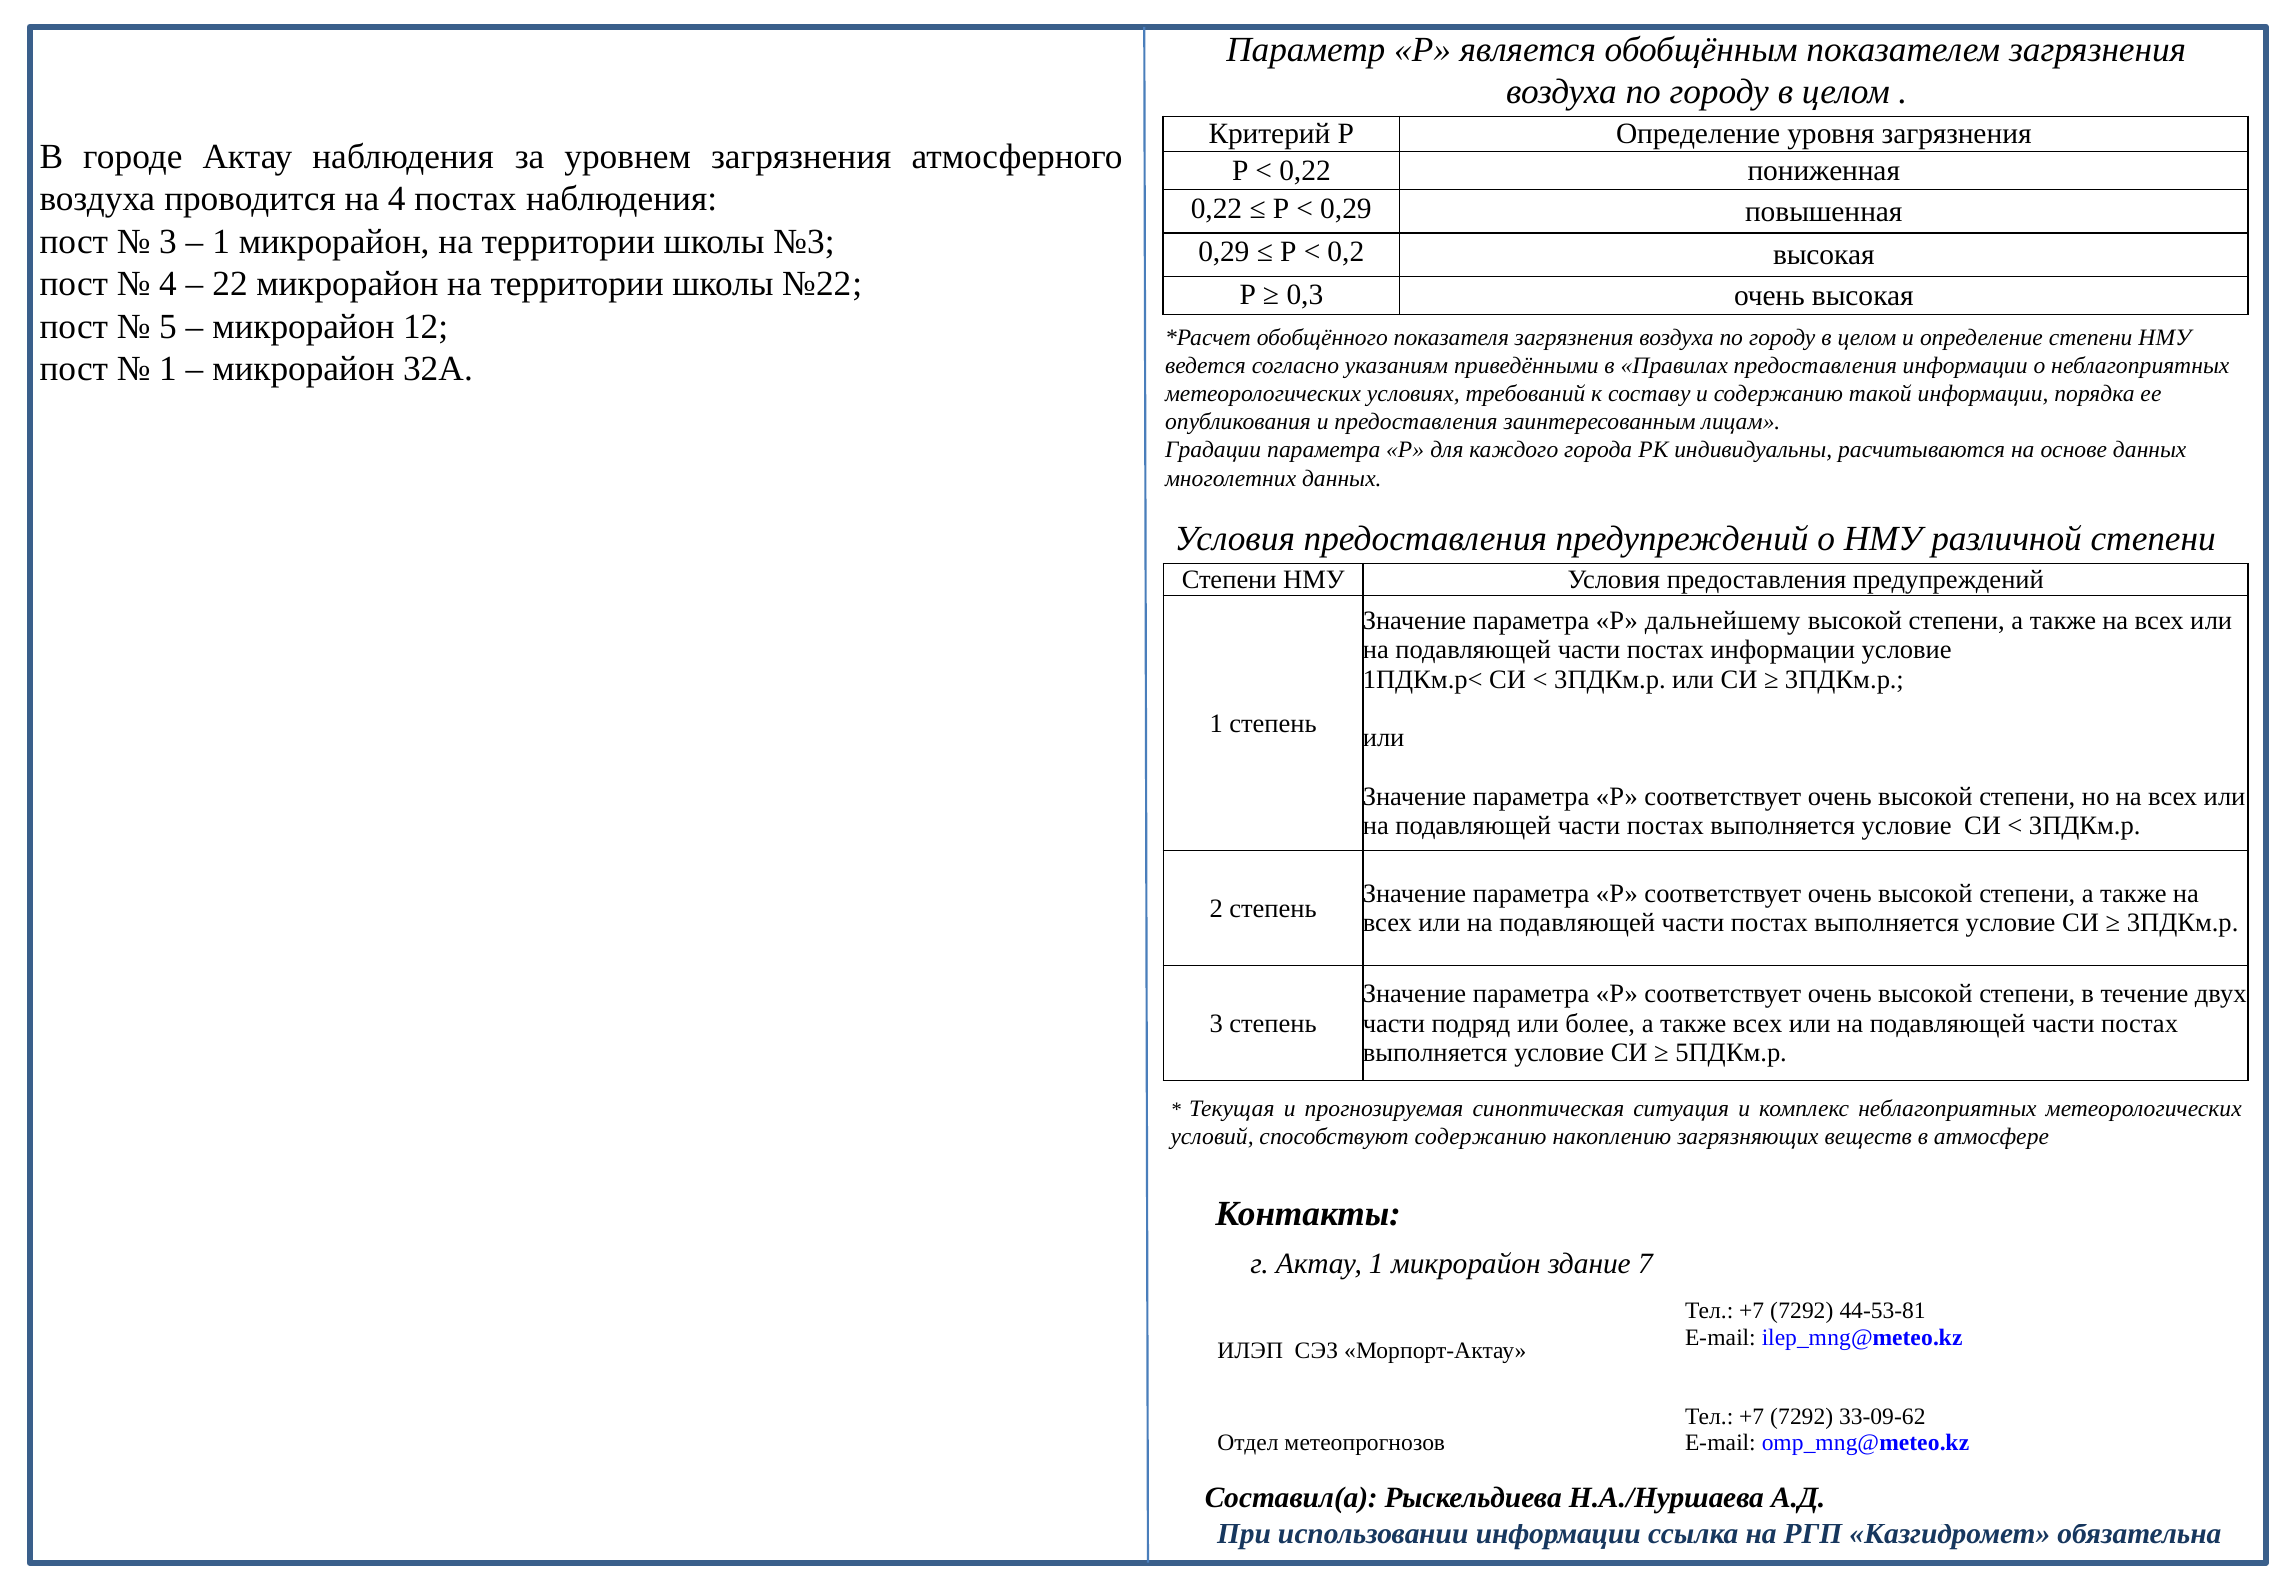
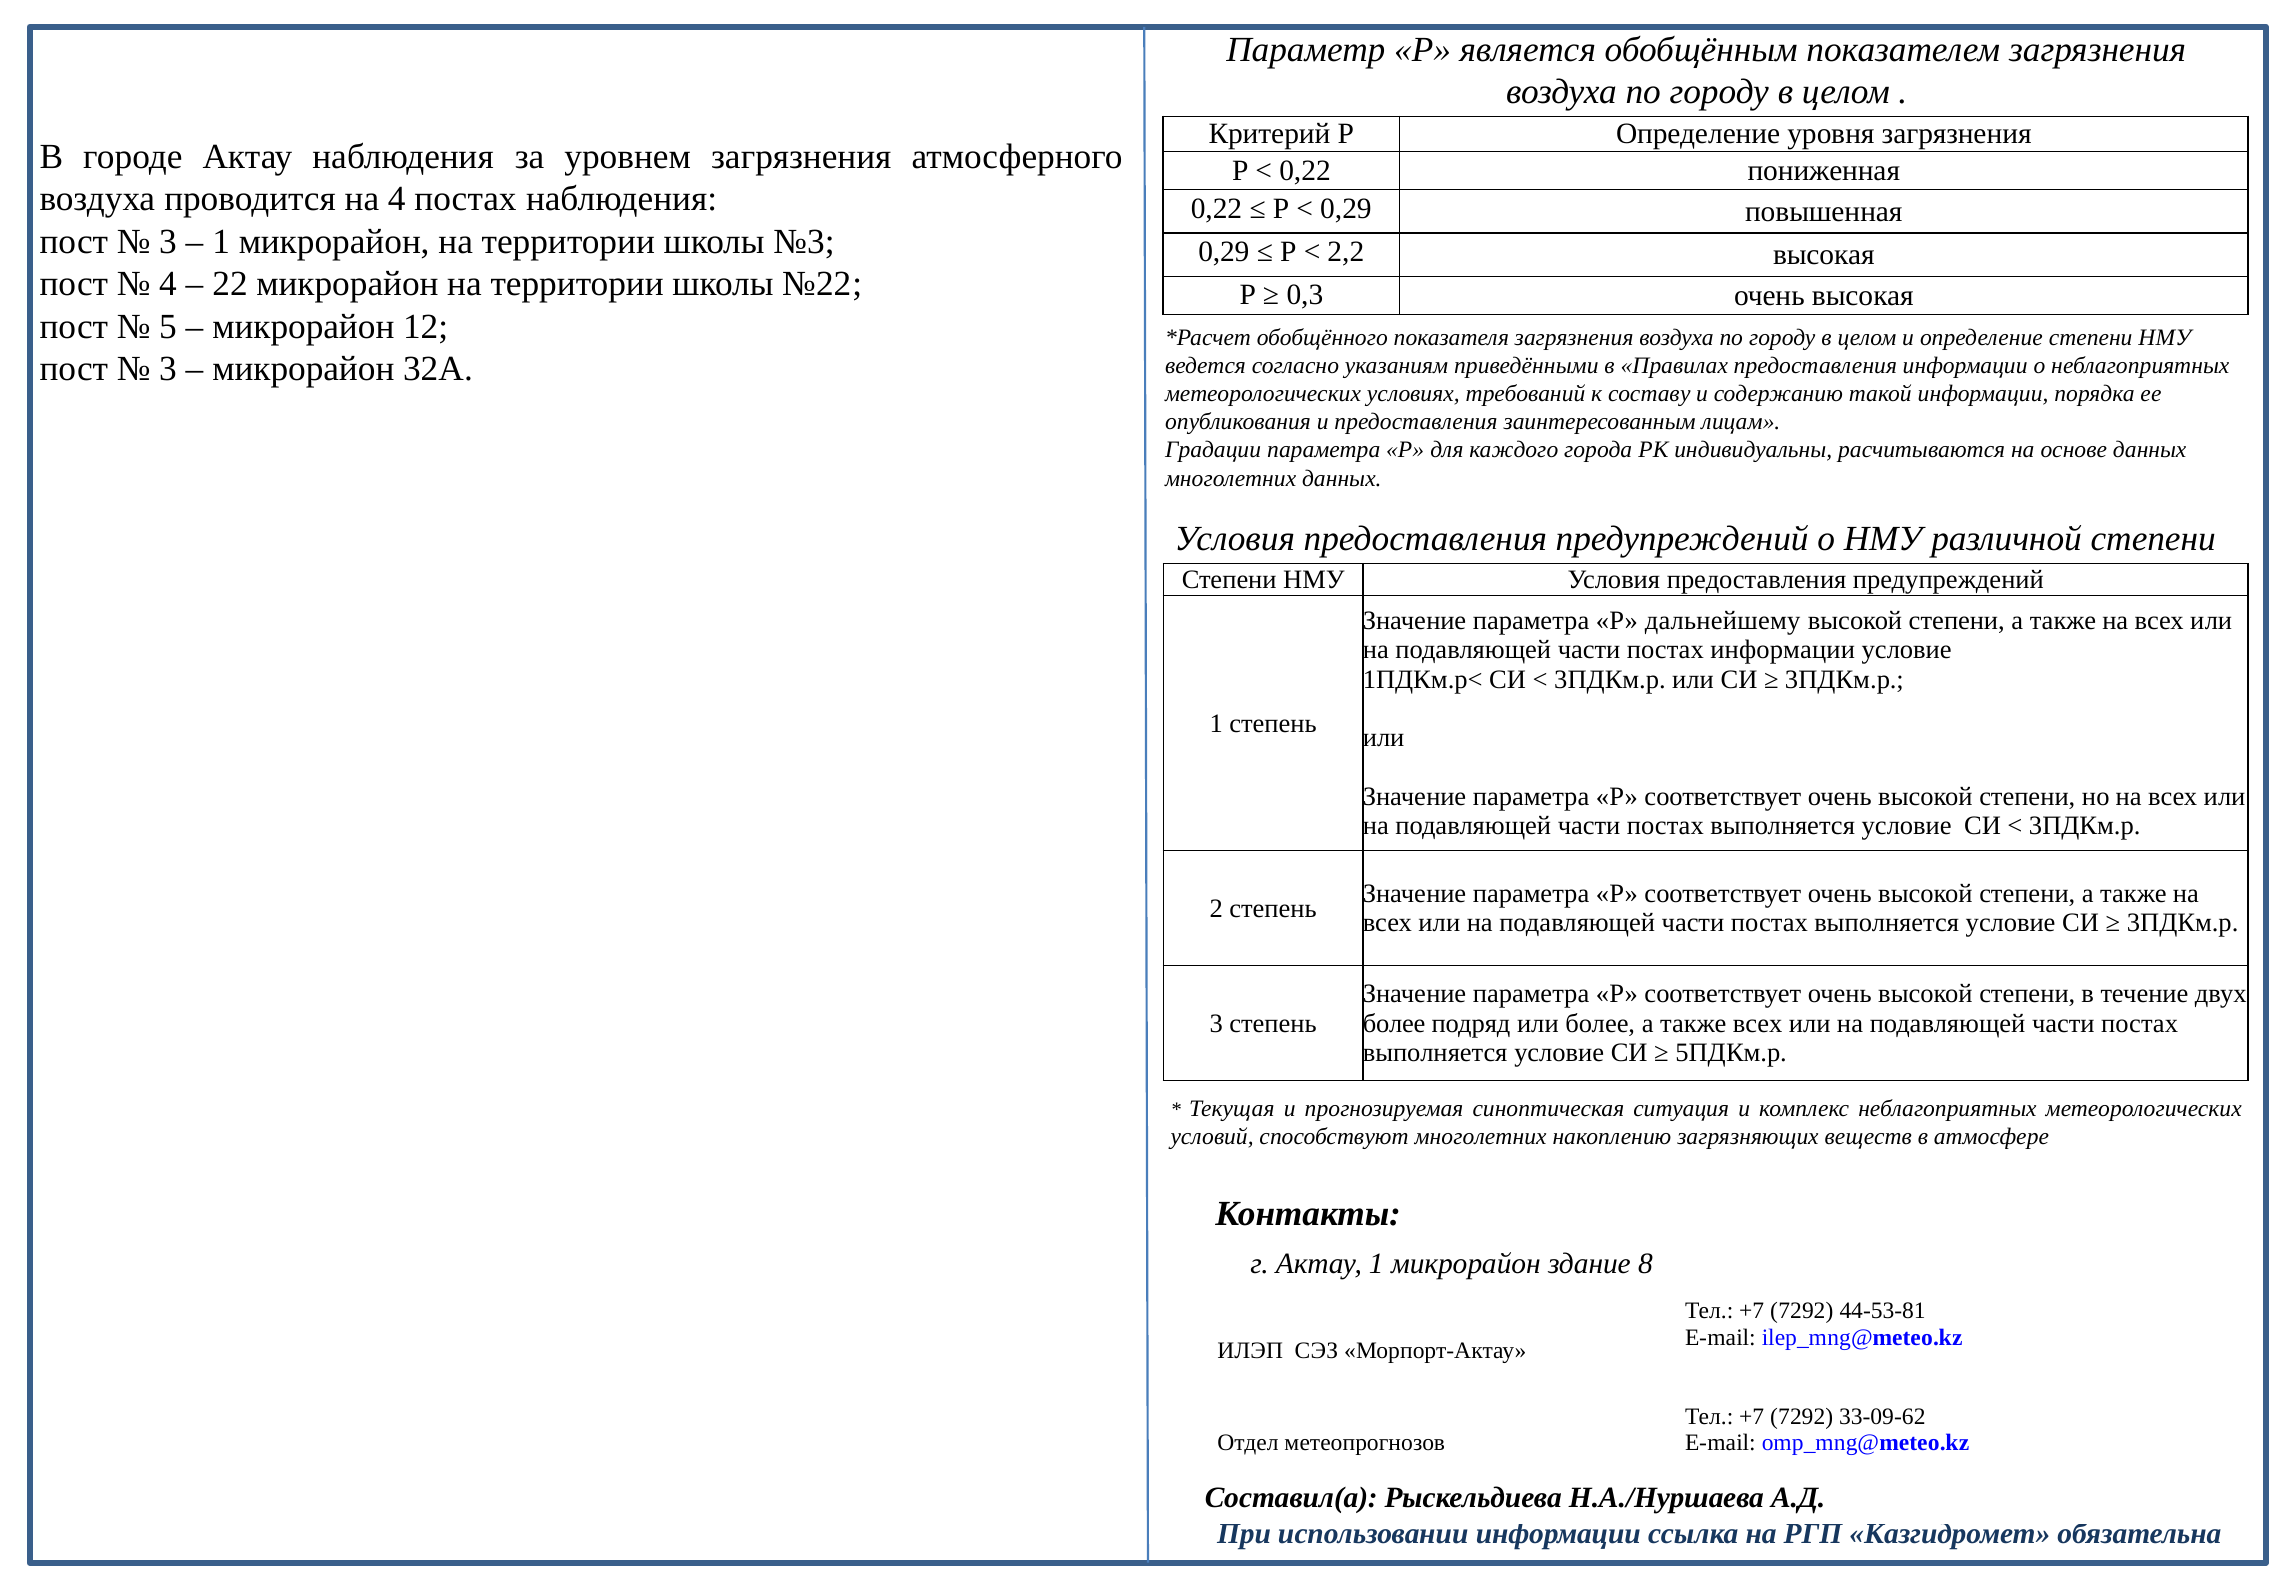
0,2: 0,2 -> 2,2
1 at (168, 369): 1 -> 3
части at (1394, 1023): части -> более
способствуют содержанию: содержанию -> многолетних
7: 7 -> 8
